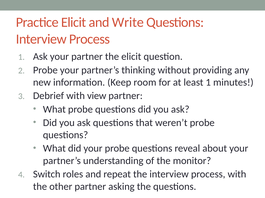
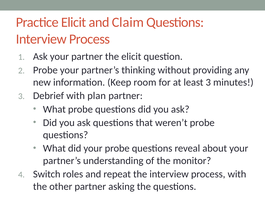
Write: Write -> Claim
least 1: 1 -> 3
view: view -> plan
